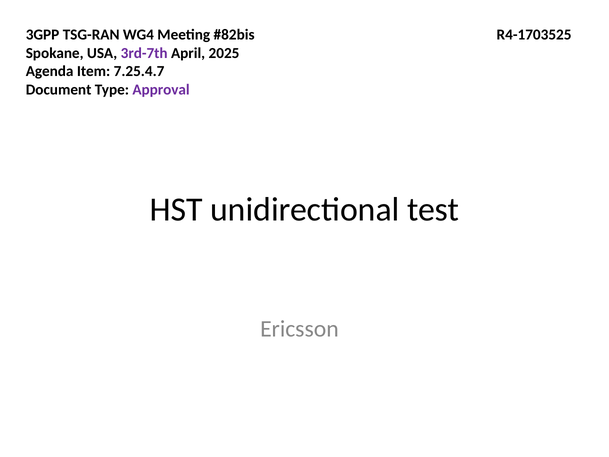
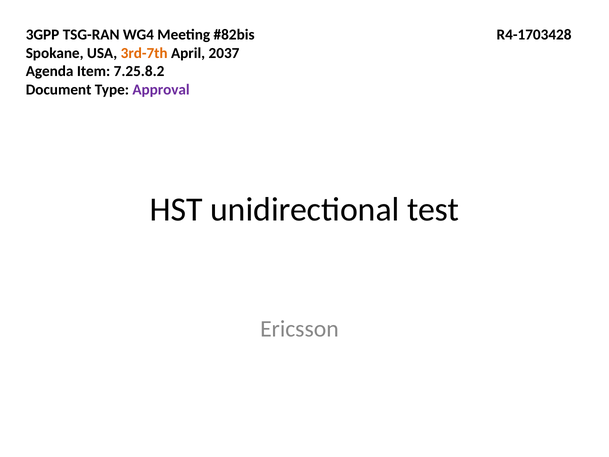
R4-1703525: R4-1703525 -> R4-1703428
3rd-7th colour: purple -> orange
2025: 2025 -> 2037
7.25.4.7: 7.25.4.7 -> 7.25.8.2
